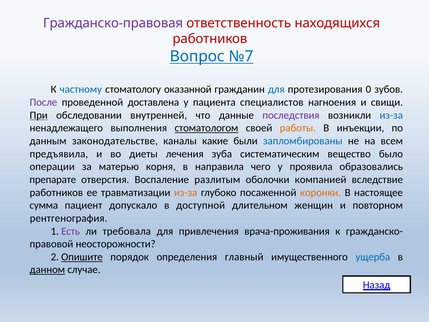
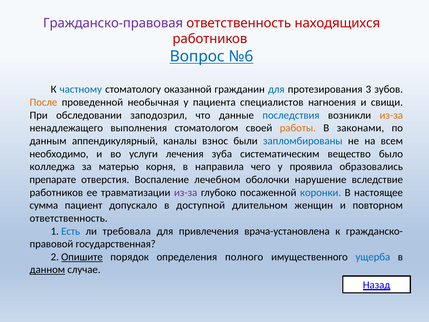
№7: №7 -> №6
0: 0 -> 3
После colour: purple -> orange
доставлена: доставлена -> необычная
При underline: present -> none
внутренней: внутренней -> заподозрил
последствия colour: purple -> blue
из-за at (391, 115) colour: blue -> orange
стоматологом underline: present -> none
инъекции: инъекции -> законами
законодательстве: законодательстве -> аппендикулярный
какие: какие -> взнос
предъявила: предъявила -> необходимо
диеты: диеты -> услуги
операции: операции -> колледжа
разлитым: разлитым -> лечебном
компанией: компанией -> нарушение
из-за at (186, 192) colour: orange -> purple
коронки colour: orange -> blue
рентгенография at (69, 218): рентгенография -> ответственность
Есть colour: purple -> blue
врача-проживания: врача-проживания -> врача-установлена
неосторожности: неосторожности -> государственная
главный: главный -> полного
